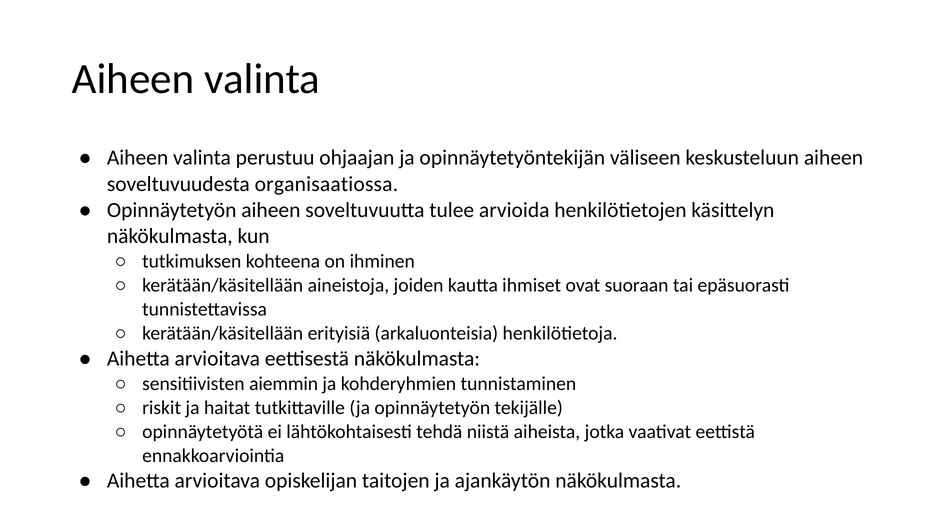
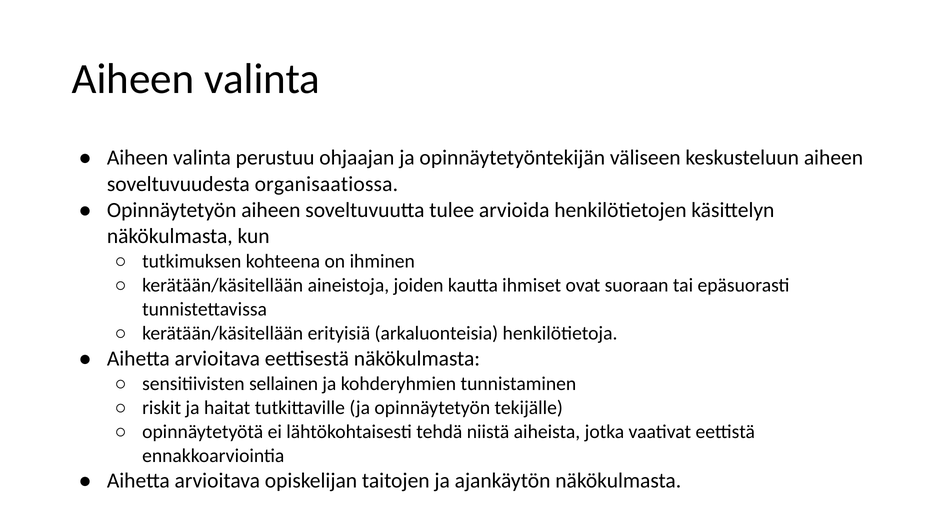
aiemmin: aiemmin -> sellainen
